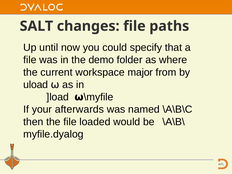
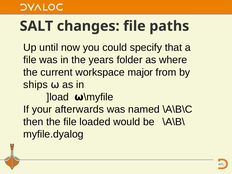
demo: demo -> years
uload: uload -> ships
